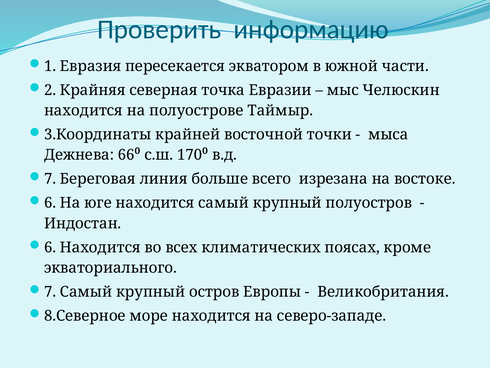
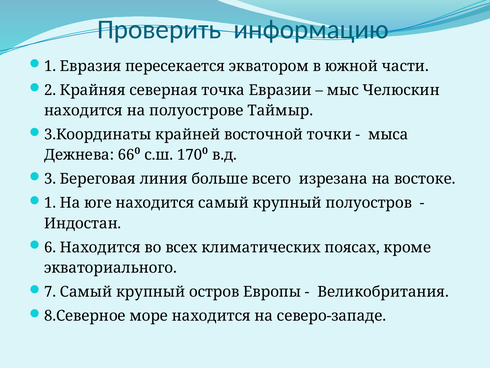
7 at (50, 179): 7 -> 3
6 at (50, 203): 6 -> 1
